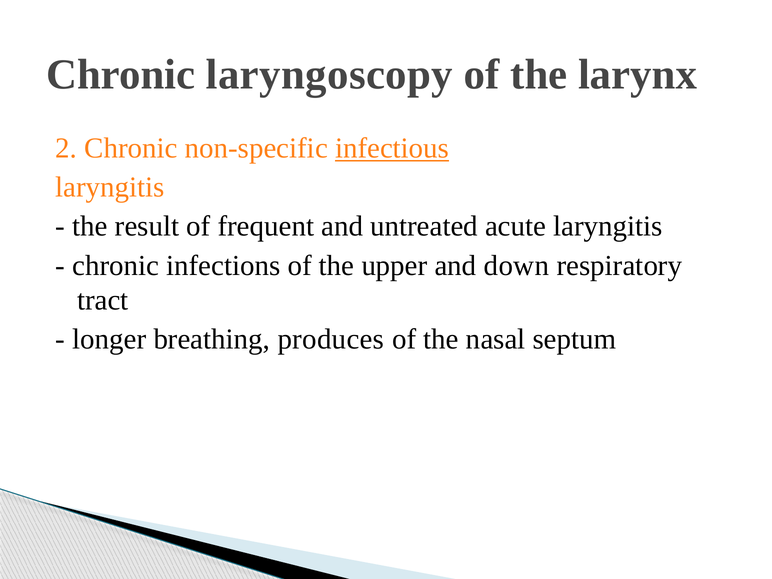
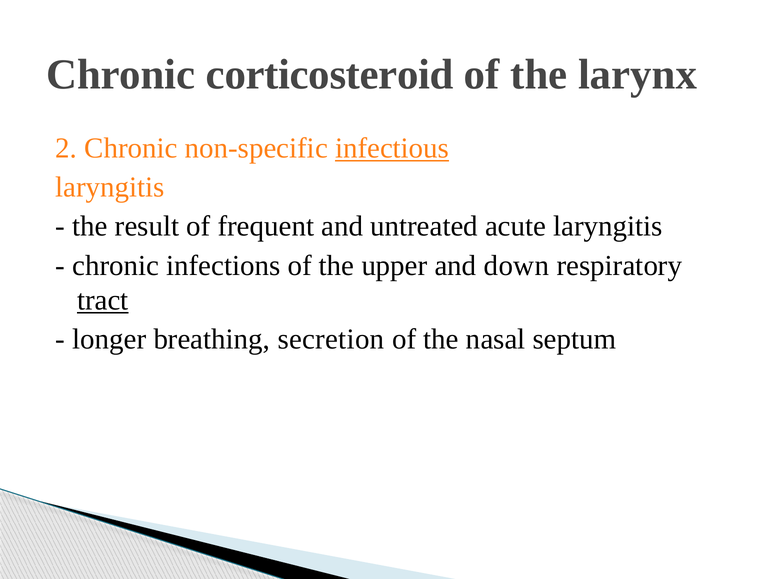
laryngoscopy: laryngoscopy -> corticosteroid
tract underline: none -> present
produces: produces -> secretion
